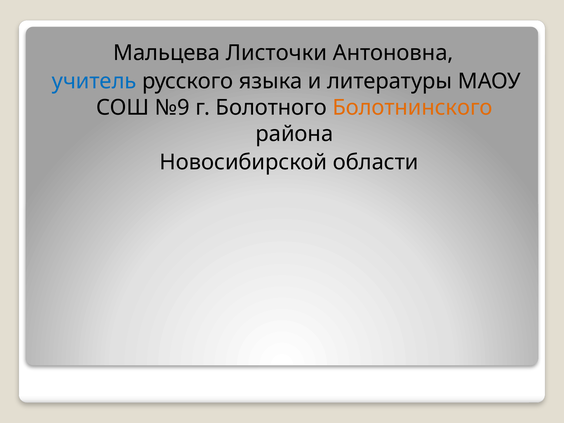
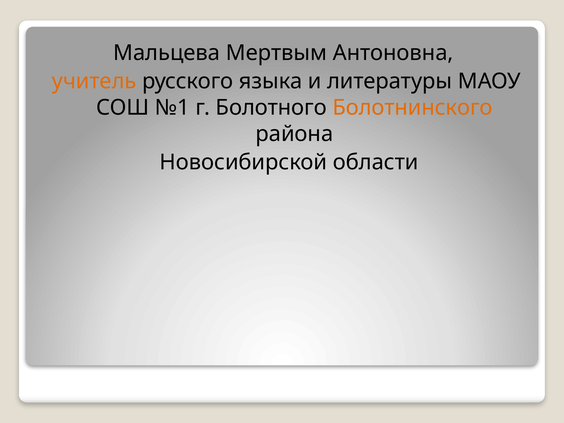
Листочки: Листочки -> Мертвым
учитель colour: blue -> orange
№9: №9 -> №1
